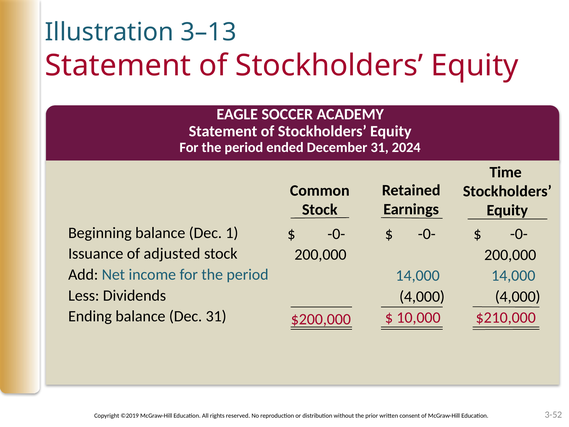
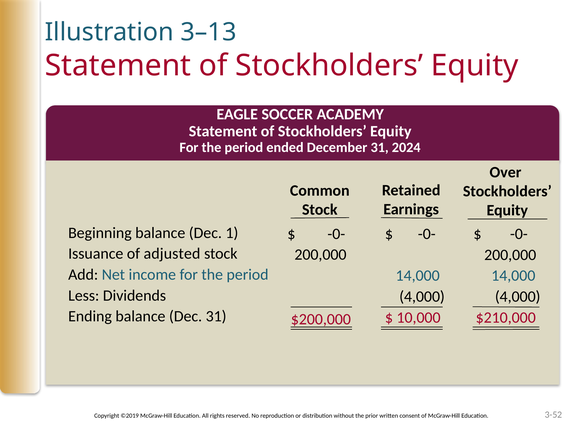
Time: Time -> Over
